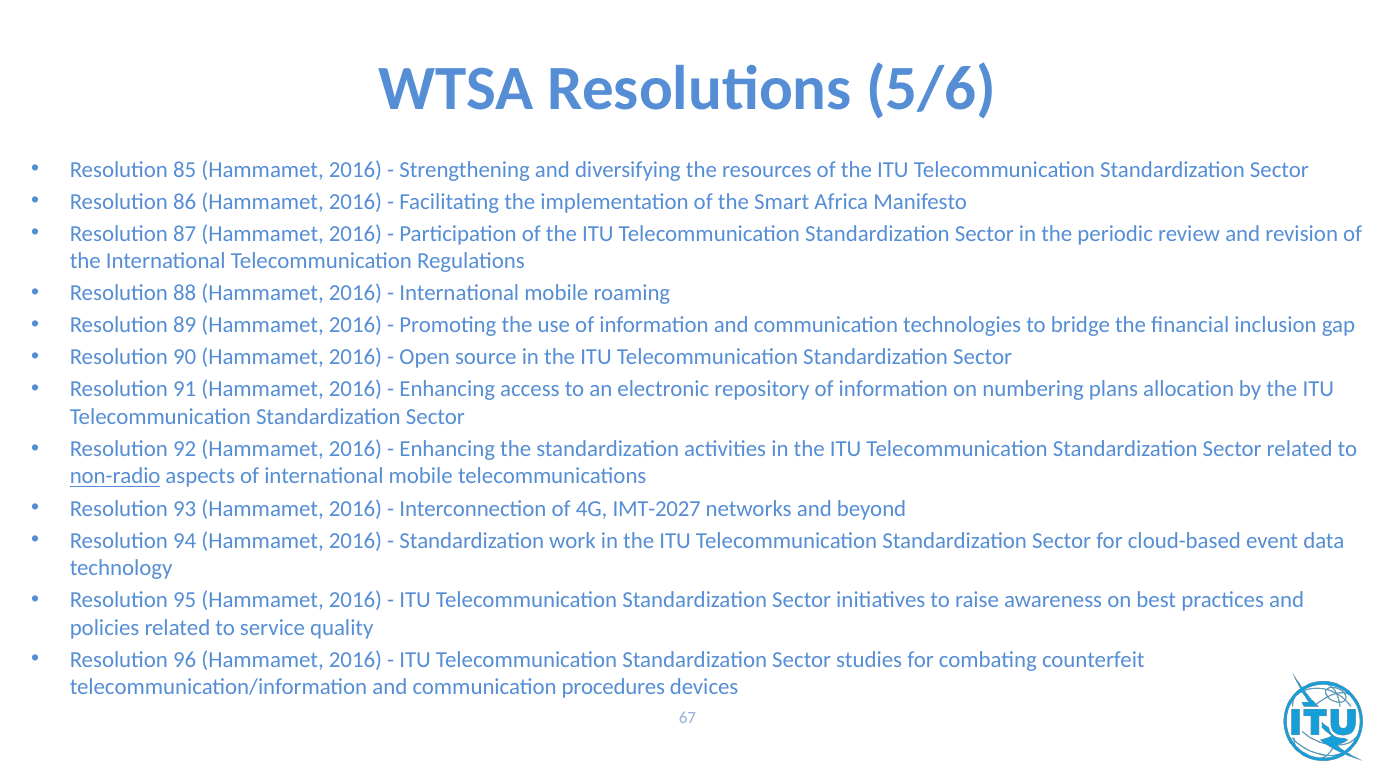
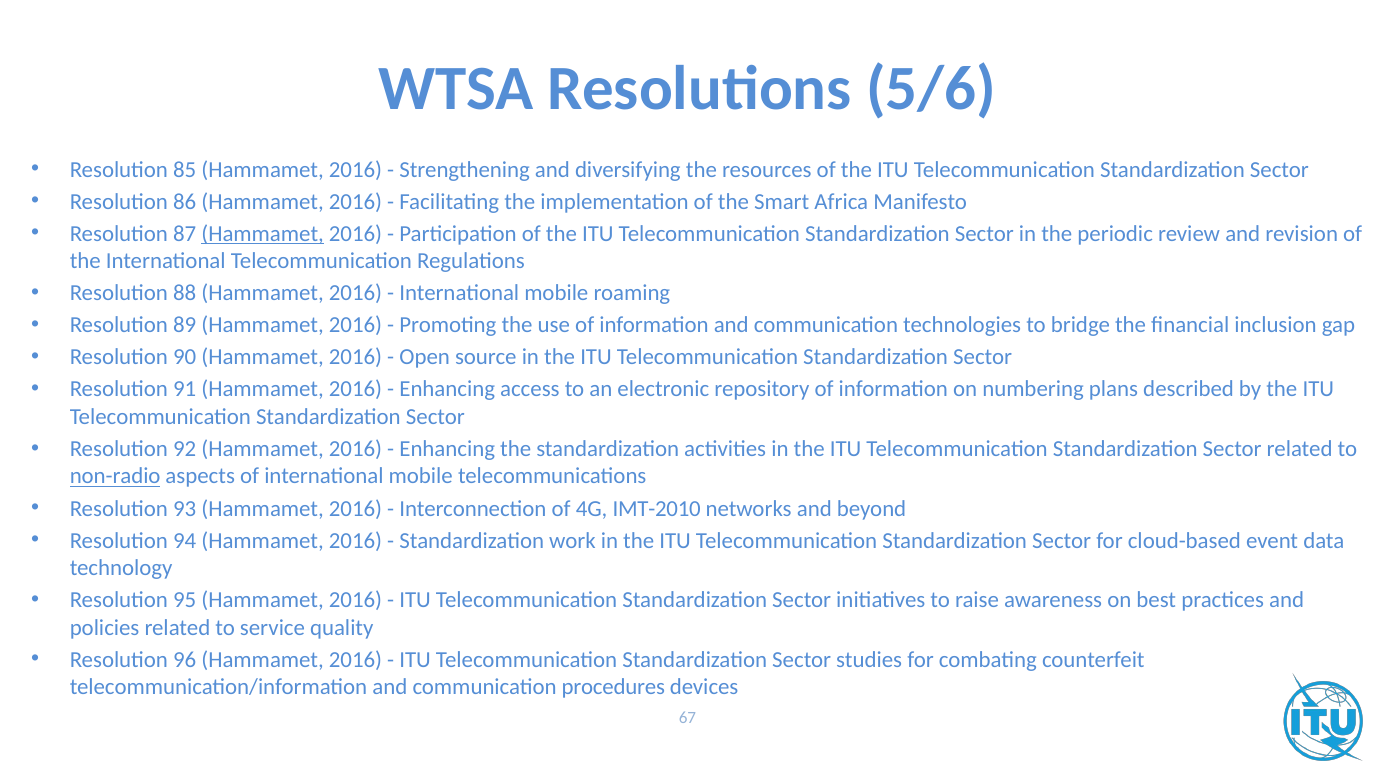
Hammamet at (263, 234) underline: none -> present
allocation: allocation -> described
IMT-2027: IMT-2027 -> IMT-2010
